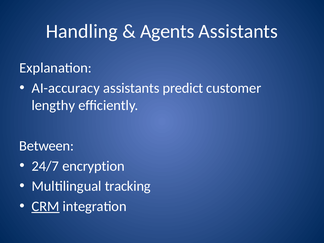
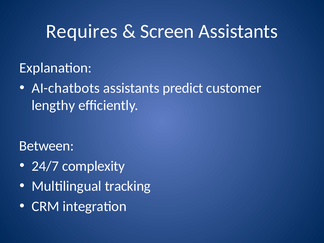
Handling: Handling -> Requires
Agents: Agents -> Screen
AI-accuracy: AI-accuracy -> AI-chatbots
encryption: encryption -> complexity
CRM underline: present -> none
